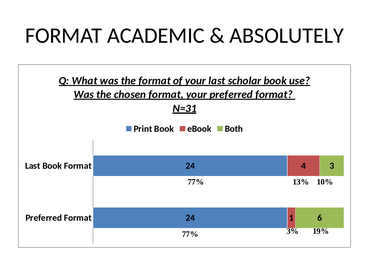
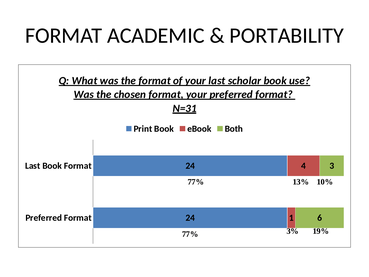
ABSOLUTELY: ABSOLUTELY -> PORTABILITY
